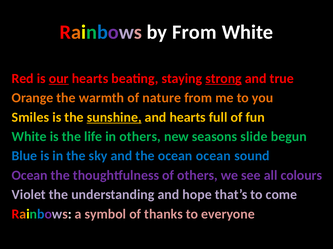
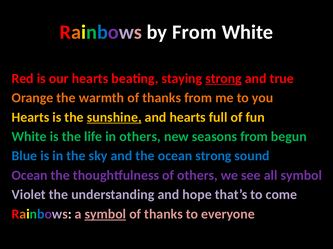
our underline: present -> none
warmth of nature: nature -> thanks
Smiles at (30, 118): Smiles -> Hearts
seasons slide: slide -> from
ocean ocean: ocean -> strong
all colours: colours -> symbol
symbol at (105, 215) underline: none -> present
